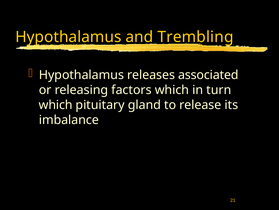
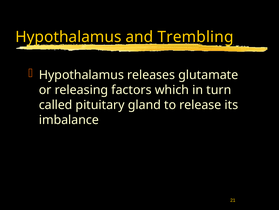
associated: associated -> glutamate
which at (56, 105): which -> called
